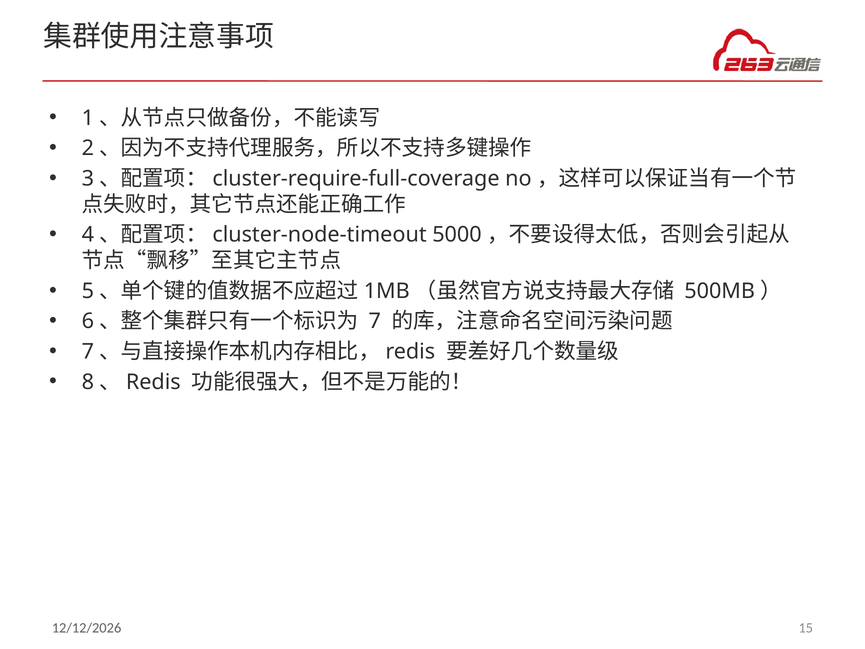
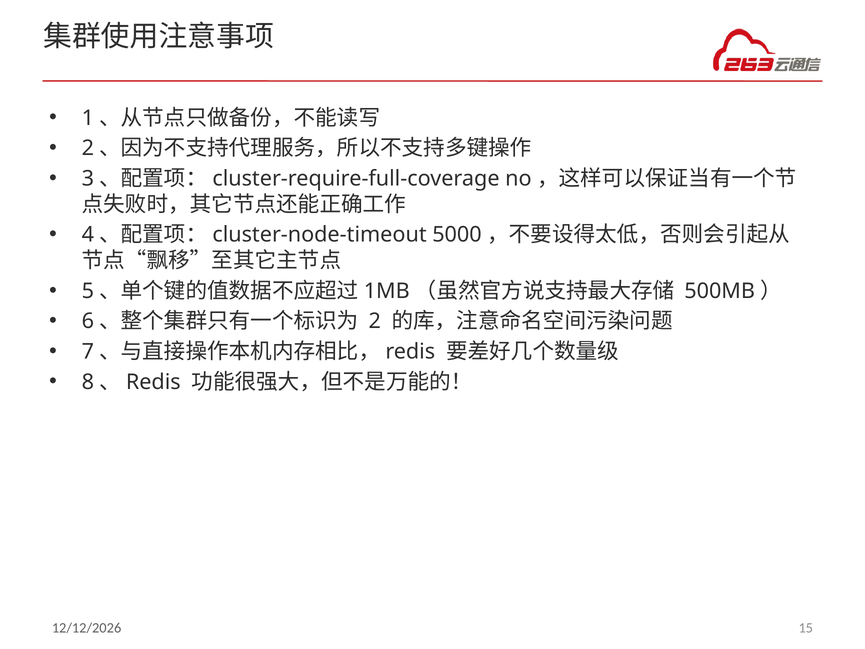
7: 7 -> 2
